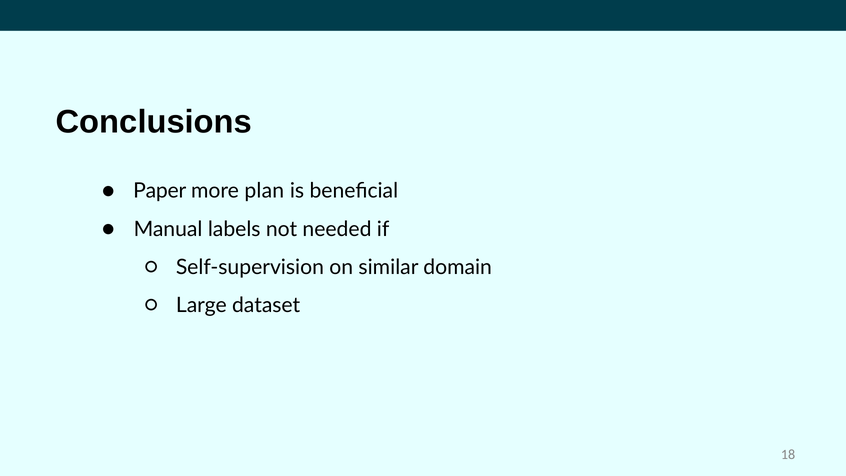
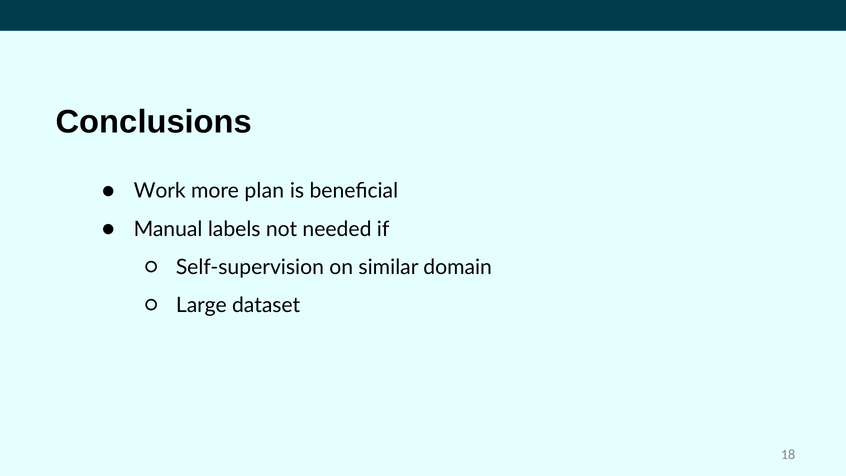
Paper: Paper -> Work
